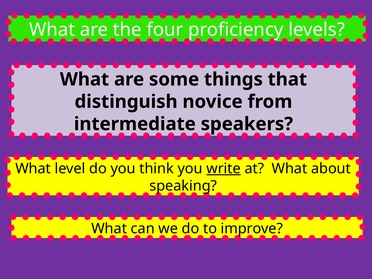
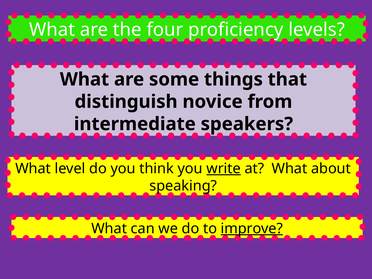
improve underline: none -> present
